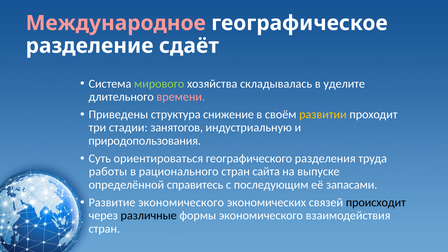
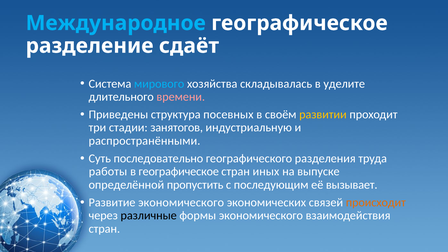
Международное colour: pink -> light blue
мирового colour: light green -> light blue
снижение: снижение -> посевных
природопользования: природопользования -> распространёнными
ориентироваться: ориентироваться -> последовательно
в рационального: рационального -> географическое
сайта: сайта -> иных
справитесь: справитесь -> пропустить
запасами: запасами -> вызывает
происходит colour: black -> orange
